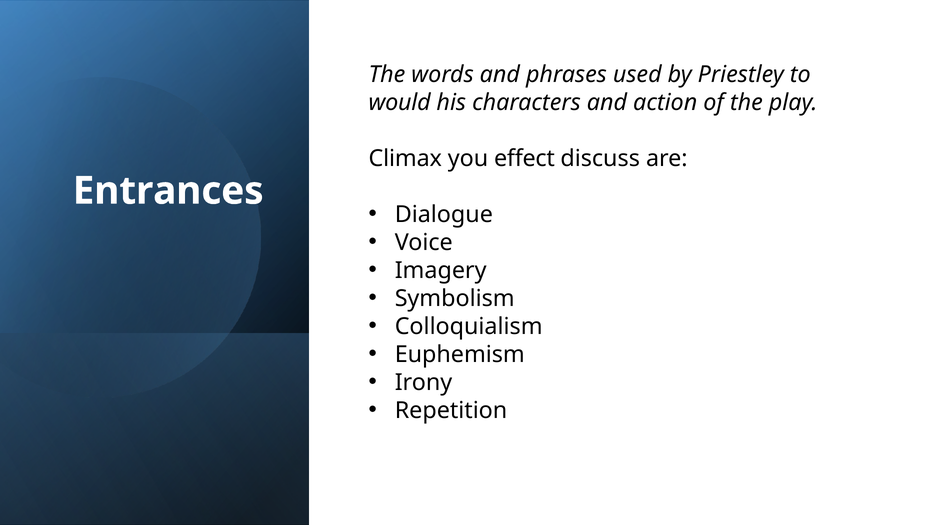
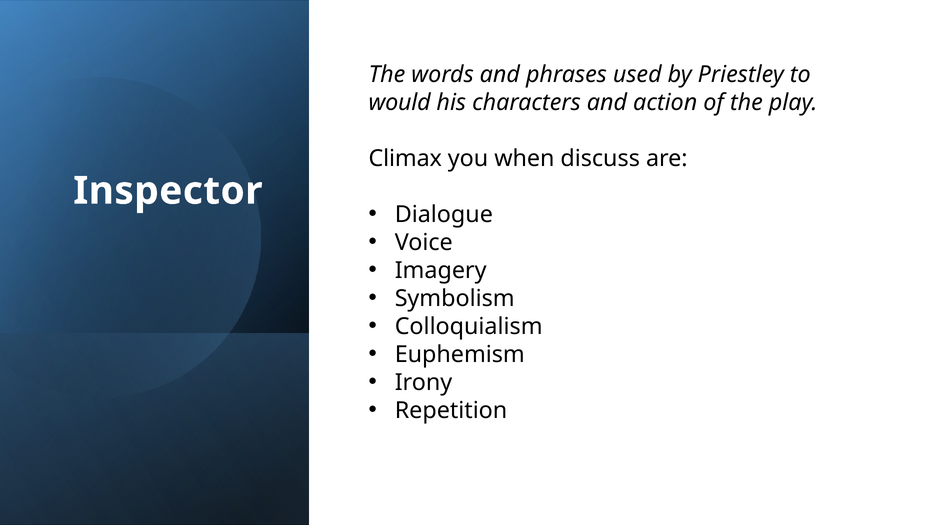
effect: effect -> when
Entrances: Entrances -> Inspector
